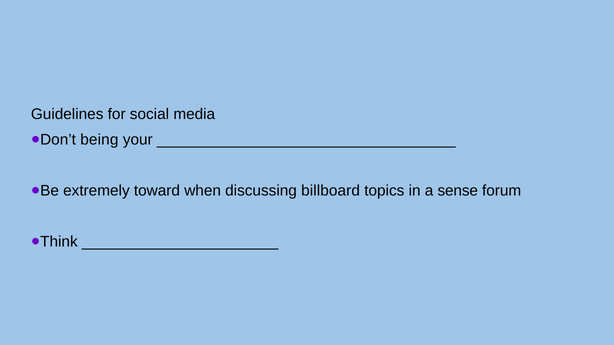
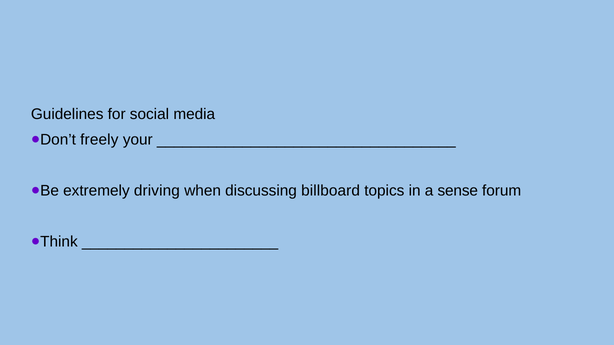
being: being -> freely
toward: toward -> driving
